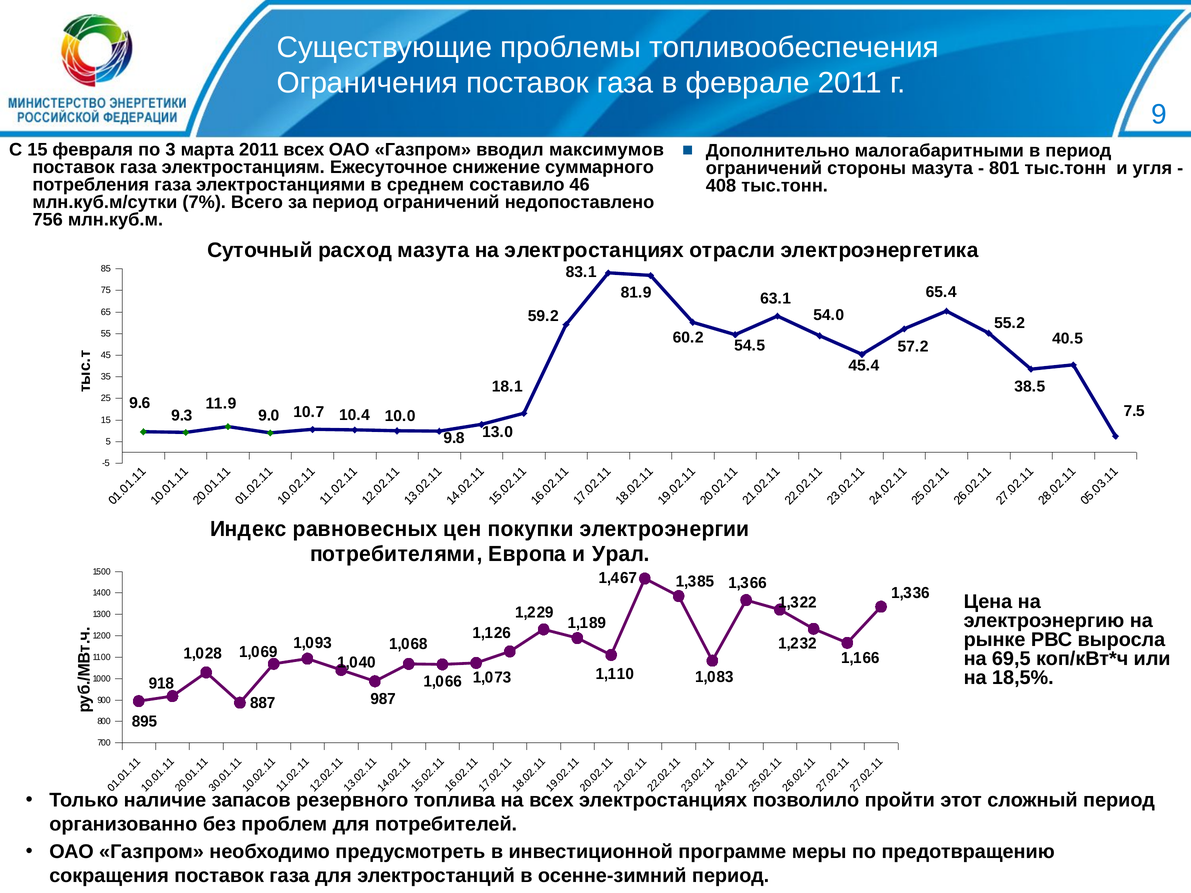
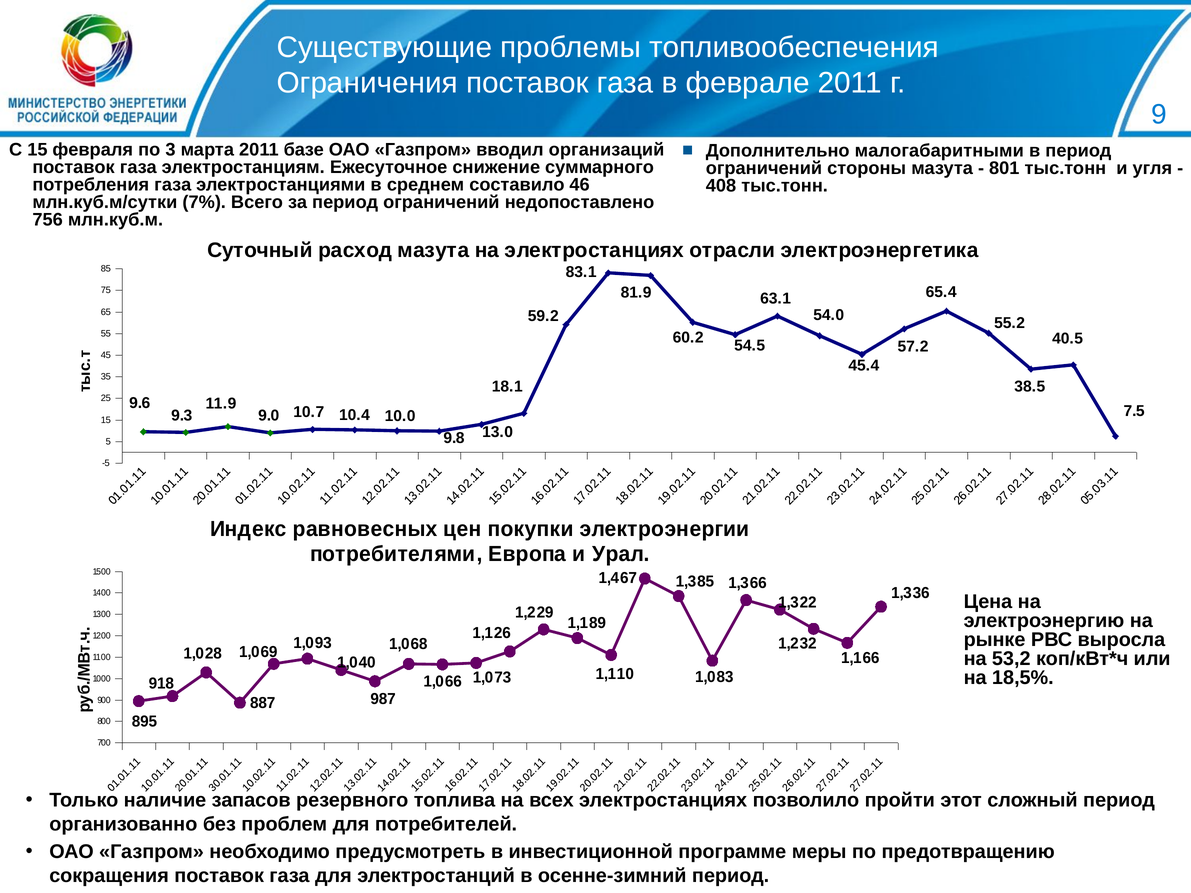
2011 всех: всех -> базе
максимумов: максимумов -> организаций
69,5: 69,5 -> 53,2
